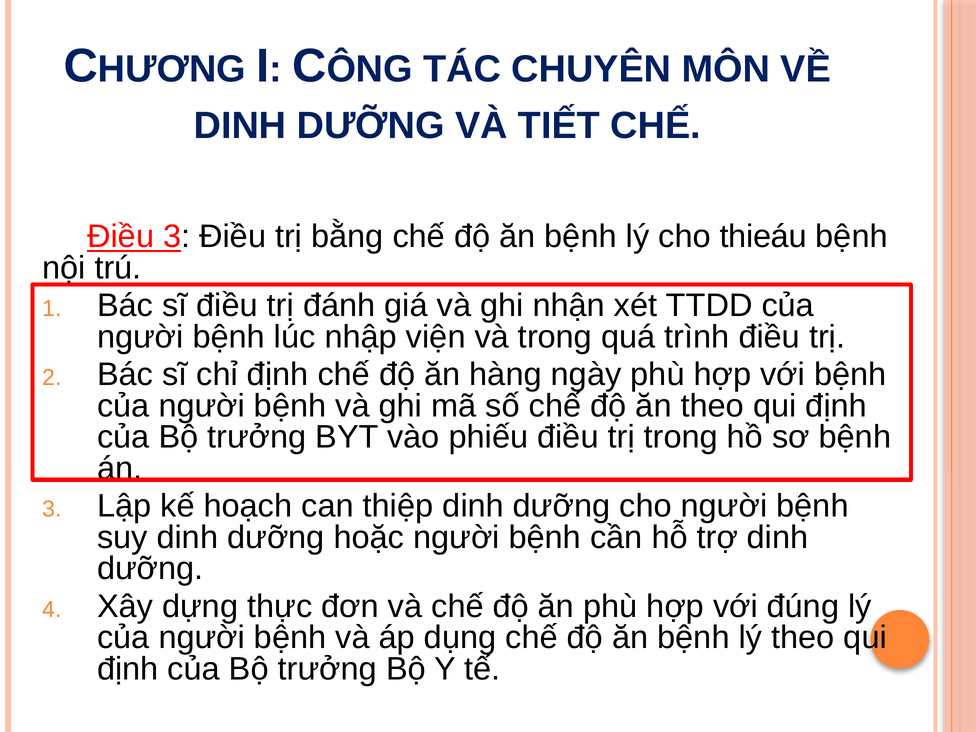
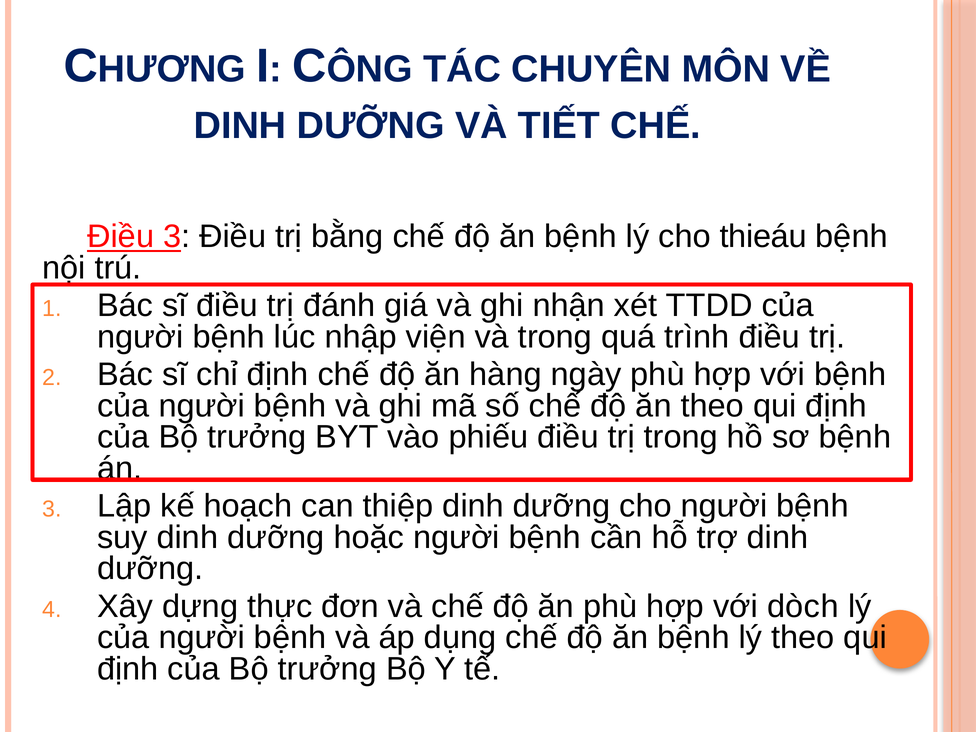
đúng: đúng -> dòch
